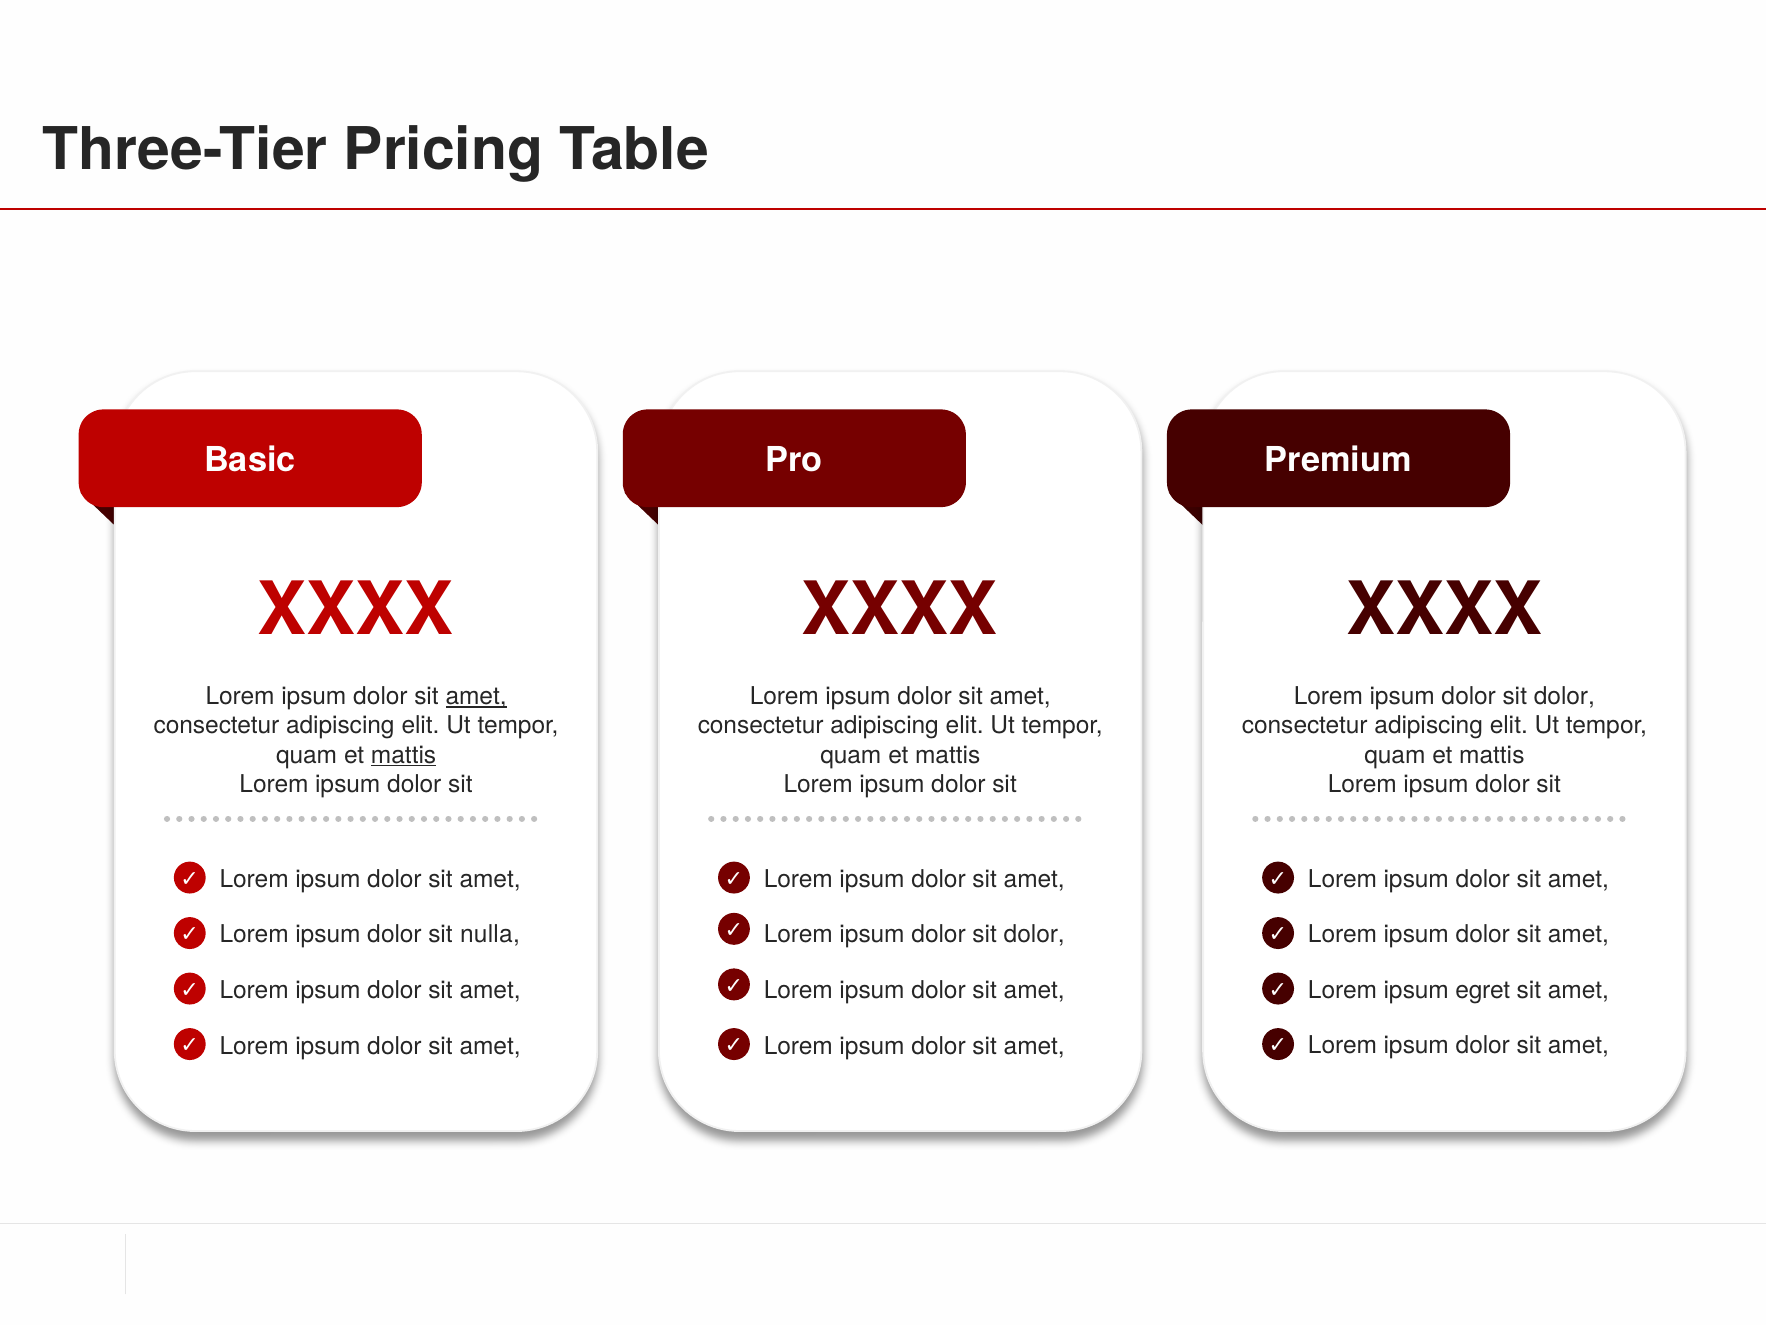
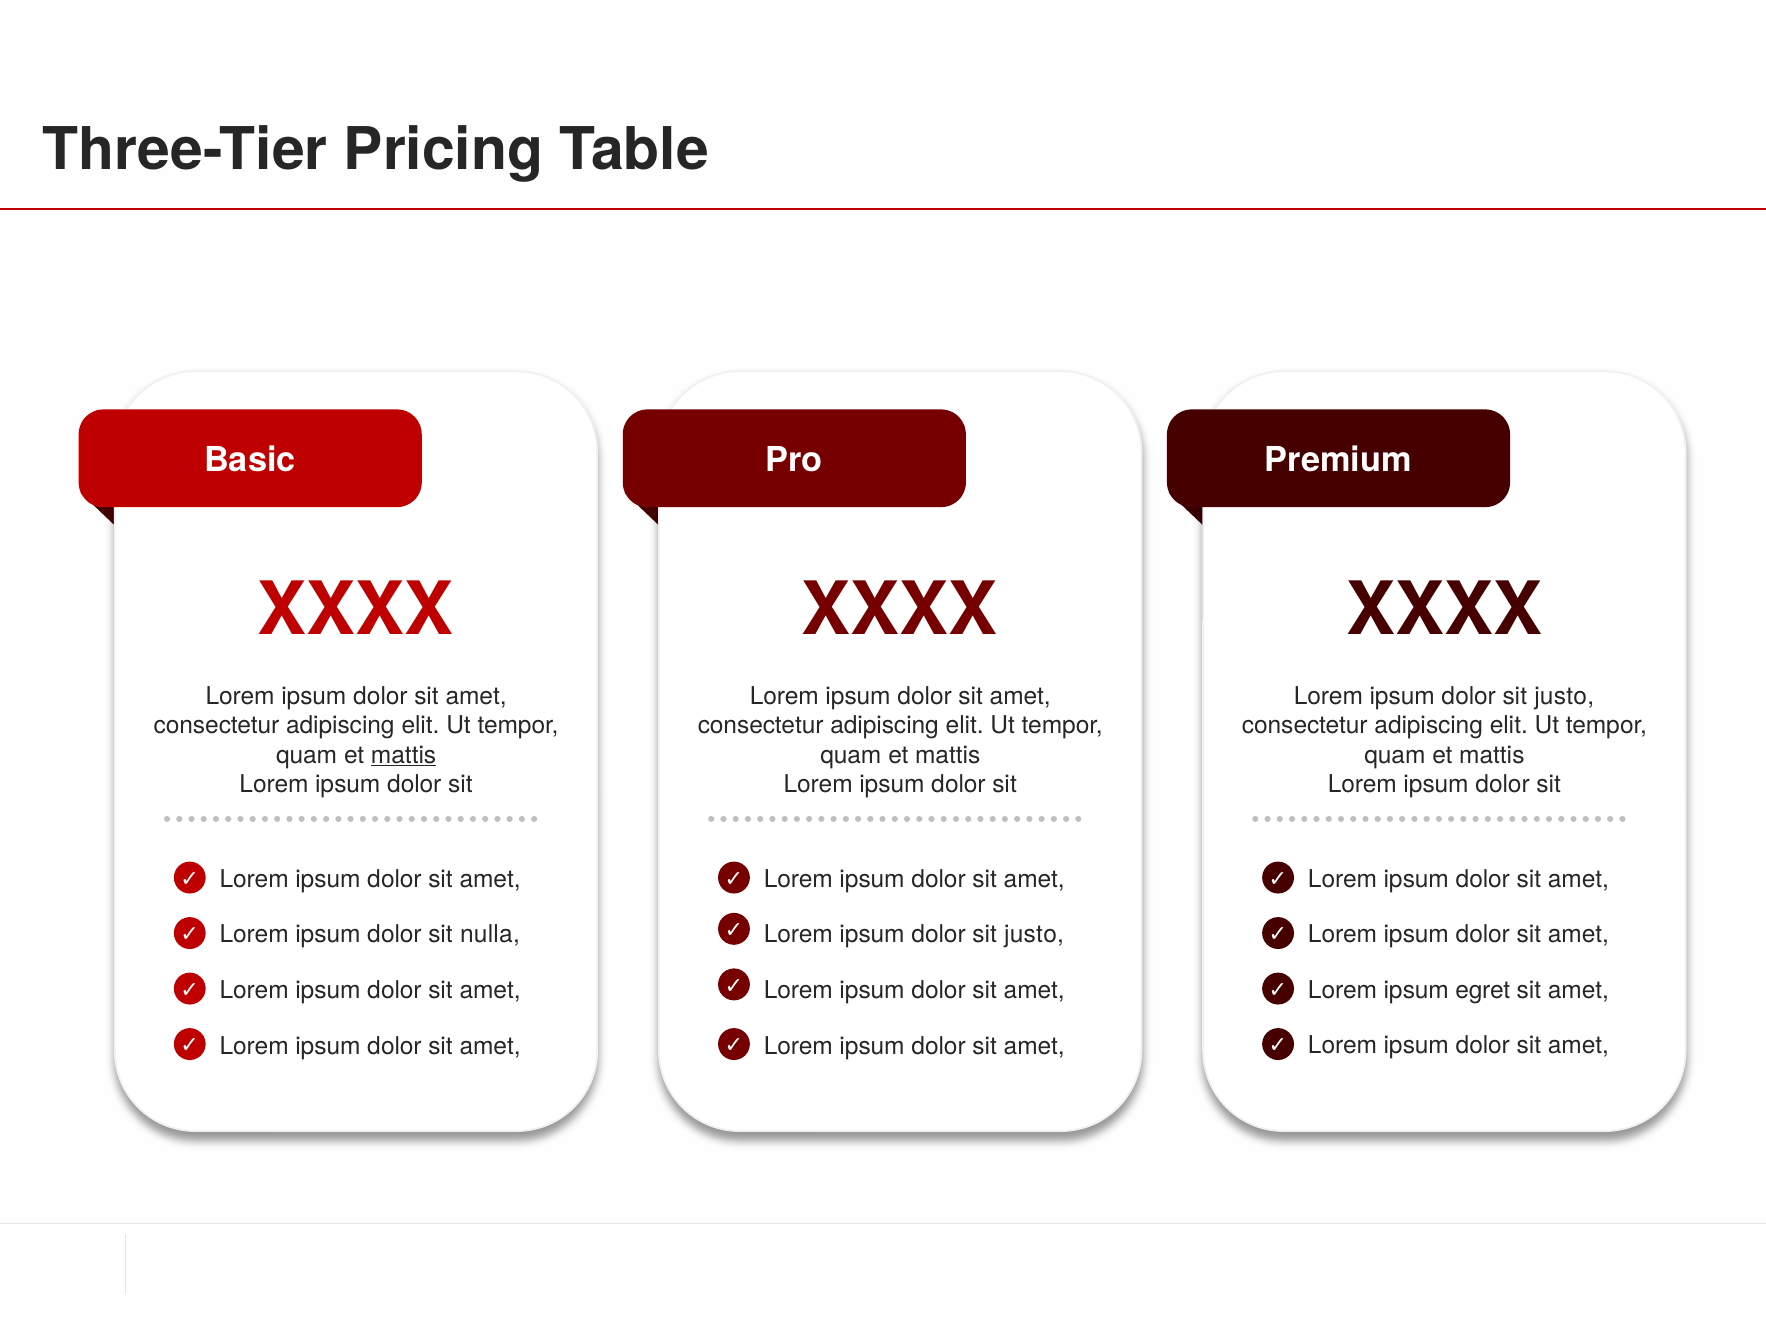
amet at (476, 696) underline: present -> none
dolor at (1564, 696): dolor -> justo
dolor at (1034, 934): dolor -> justo
